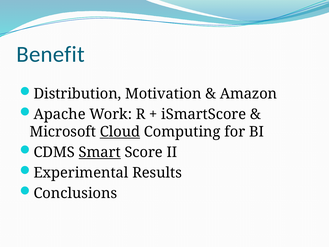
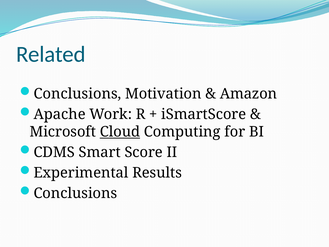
Benefit: Benefit -> Related
Distribution at (77, 94): Distribution -> Conclusions
Smart underline: present -> none
